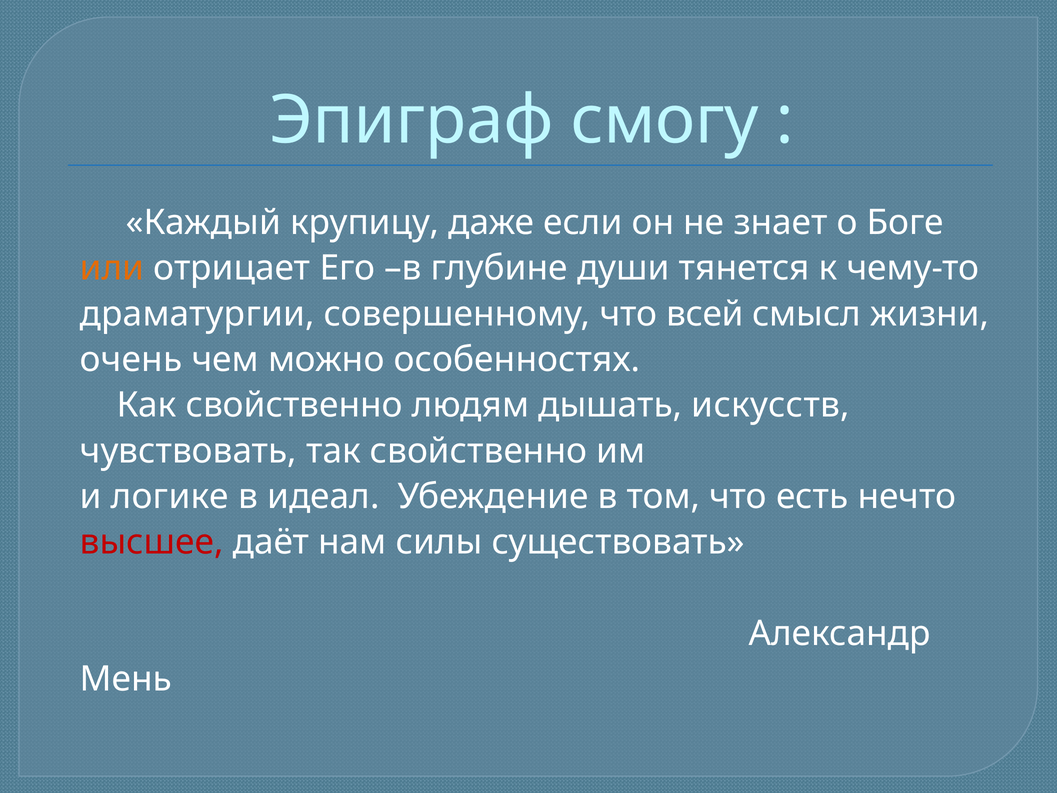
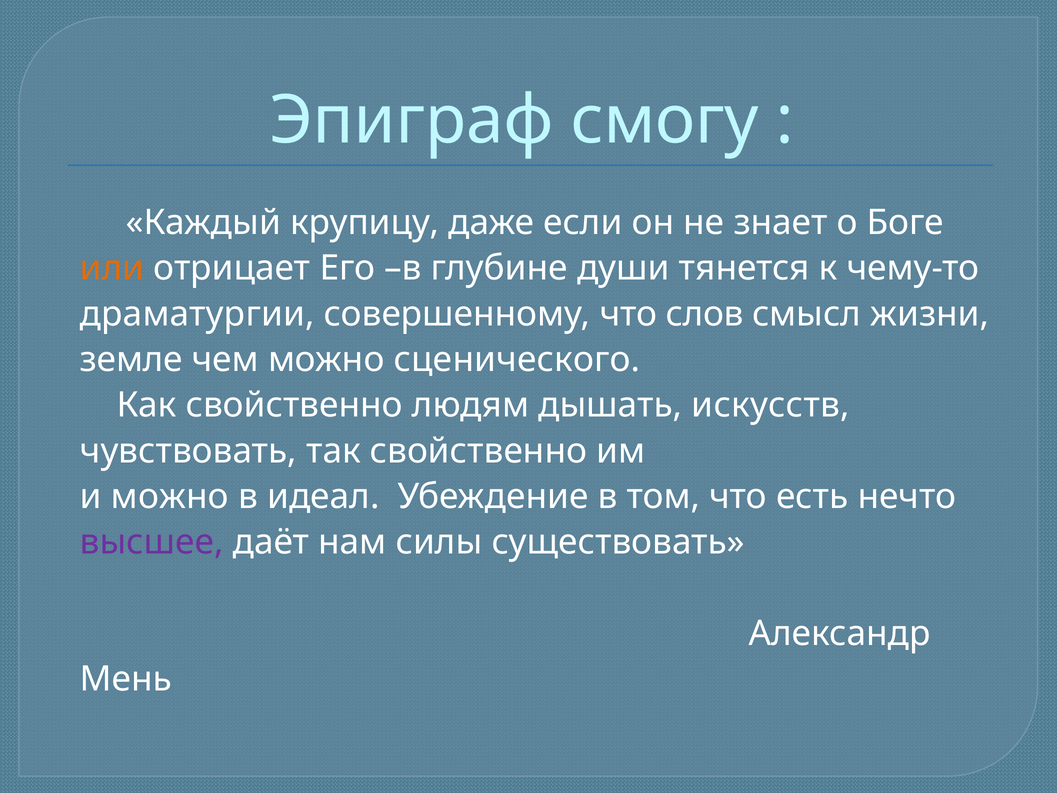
всей: всей -> слов
очень: очень -> земле
особенностях: особенностях -> сценического
и логике: логике -> можно
высшее colour: red -> purple
